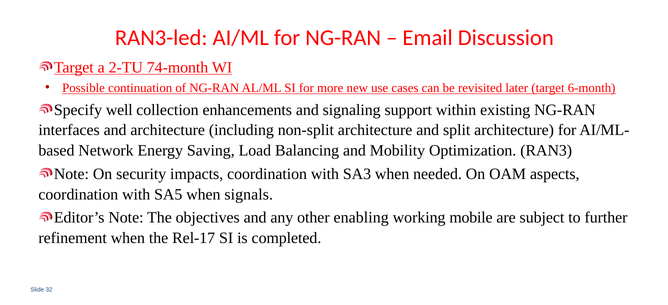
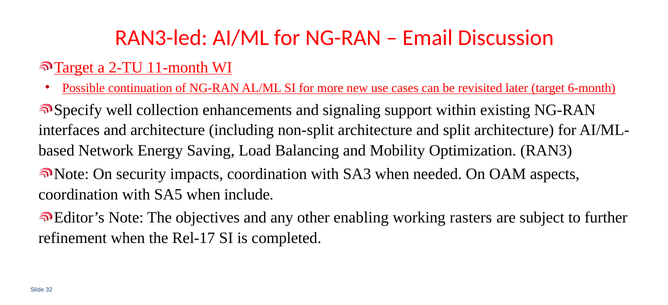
74-month: 74-month -> 11-month
signals: signals -> include
mobile: mobile -> rasters
